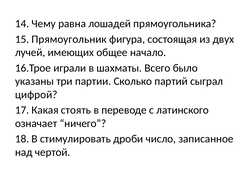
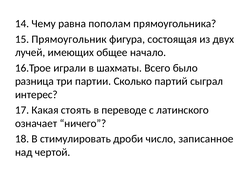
лошадей: лошадей -> пополам
указаны: указаны -> разница
цифрой: цифрой -> интерес
